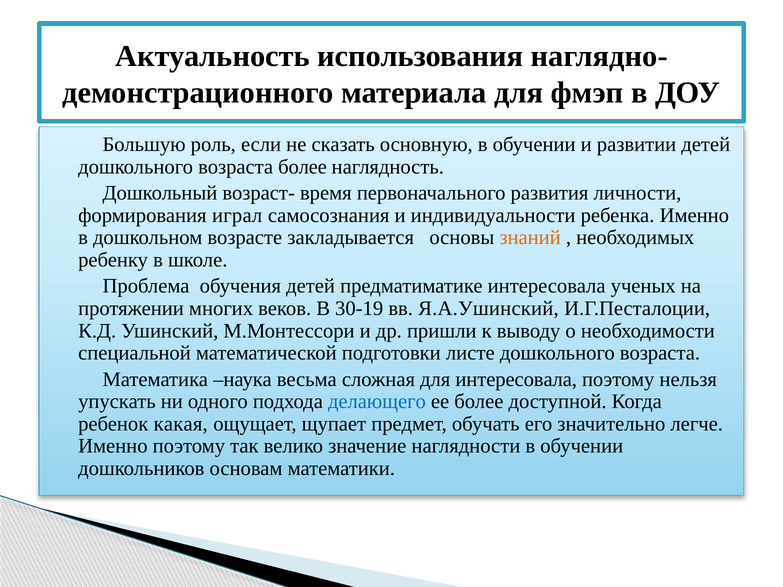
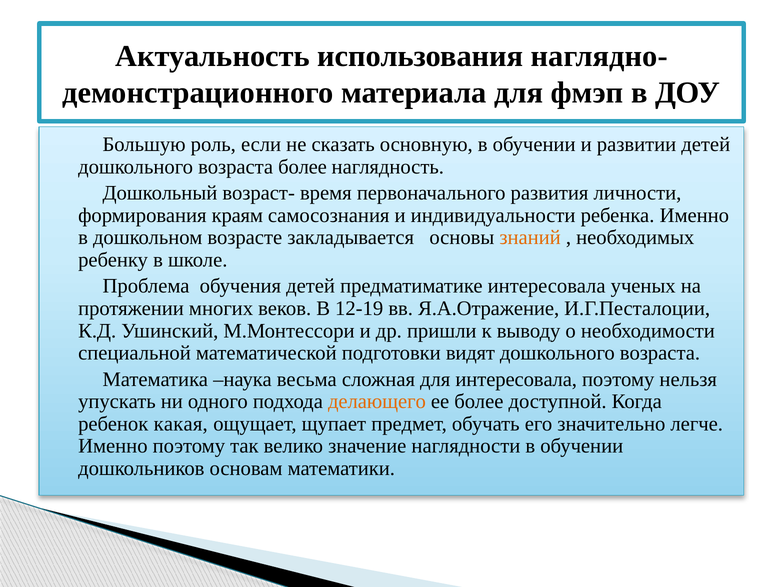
играл: играл -> краям
30-19: 30-19 -> 12-19
Я.А.Ушинский: Я.А.Ушинский -> Я.А.Отражение
листе: листе -> видят
делающего colour: blue -> orange
